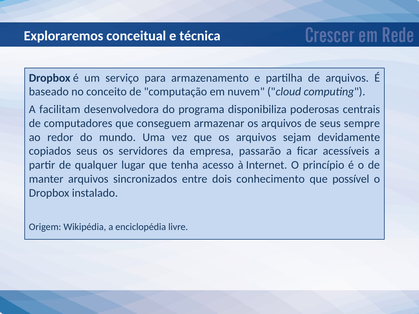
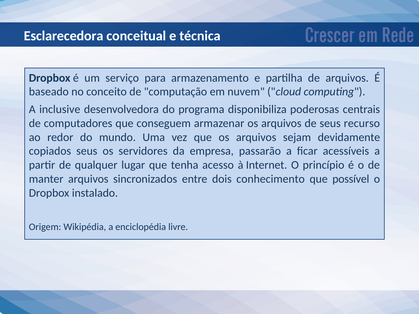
Exploraremos: Exploraremos -> Esclarecedora
facilitam: facilitam -> inclusive
sempre: sempre -> recurso
